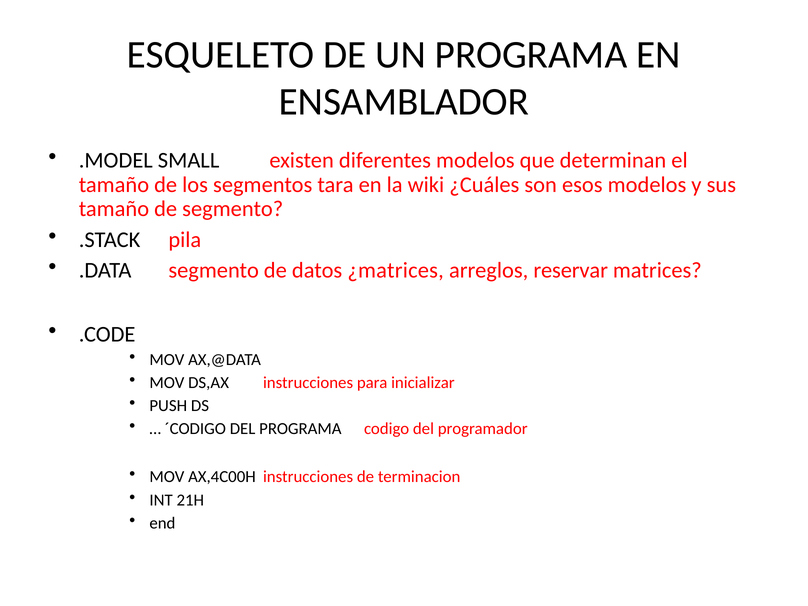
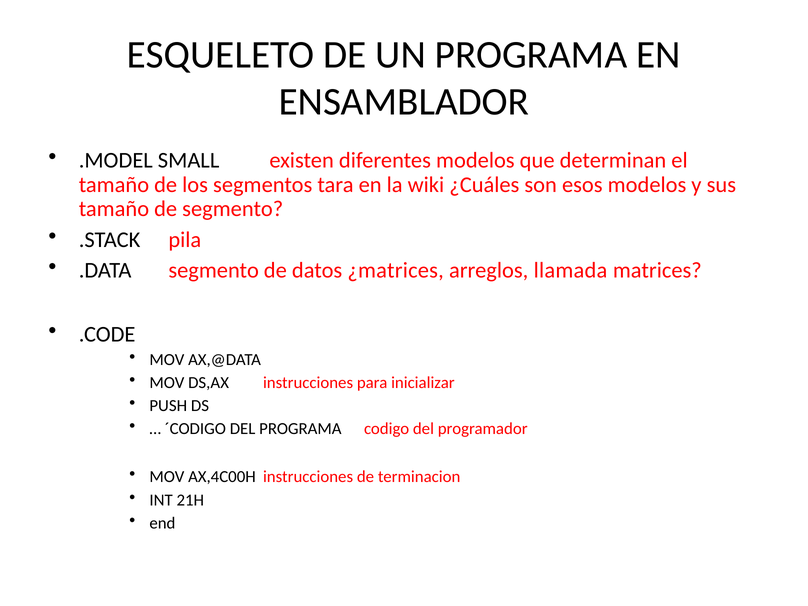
reservar: reservar -> llamada
